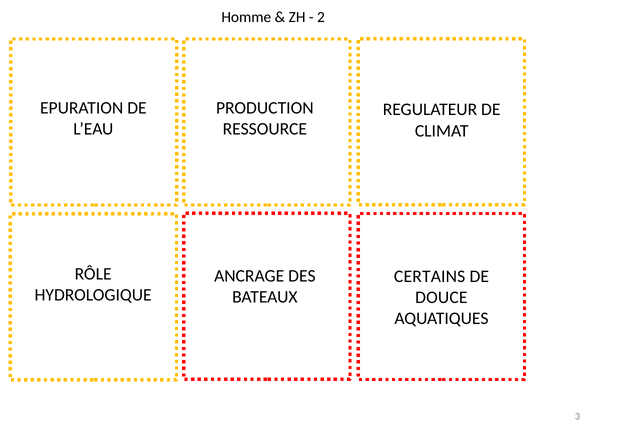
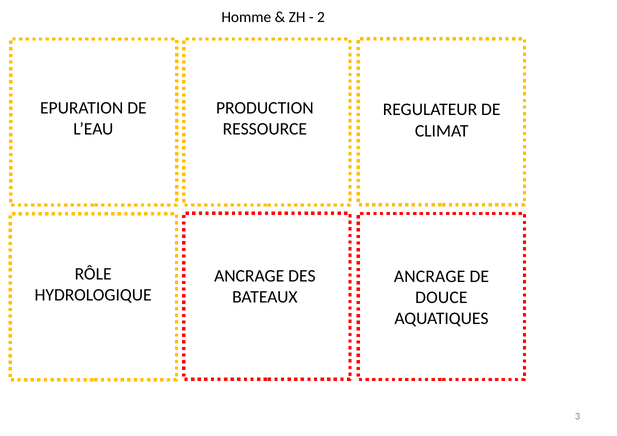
CERTAINS at (430, 276): CERTAINS -> ANCRAGE
